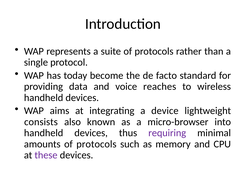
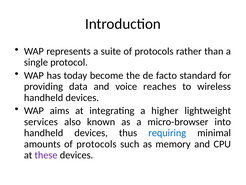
device: device -> higher
consists: consists -> services
requiring colour: purple -> blue
